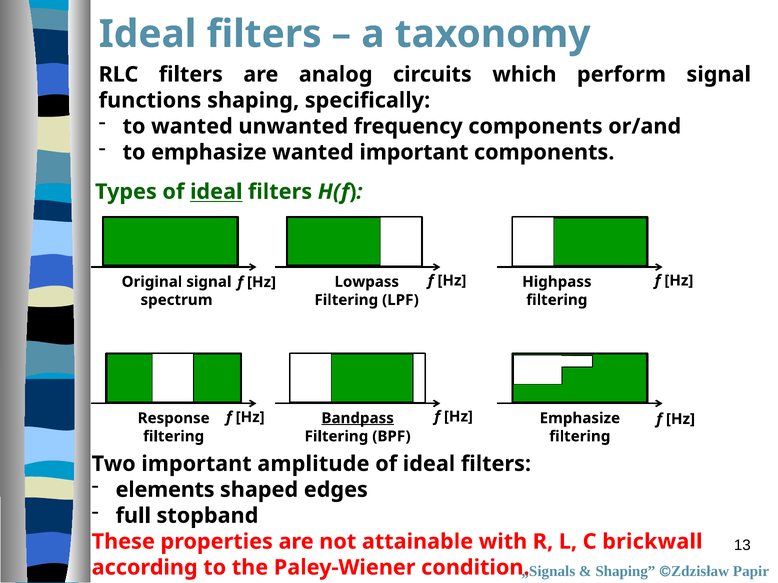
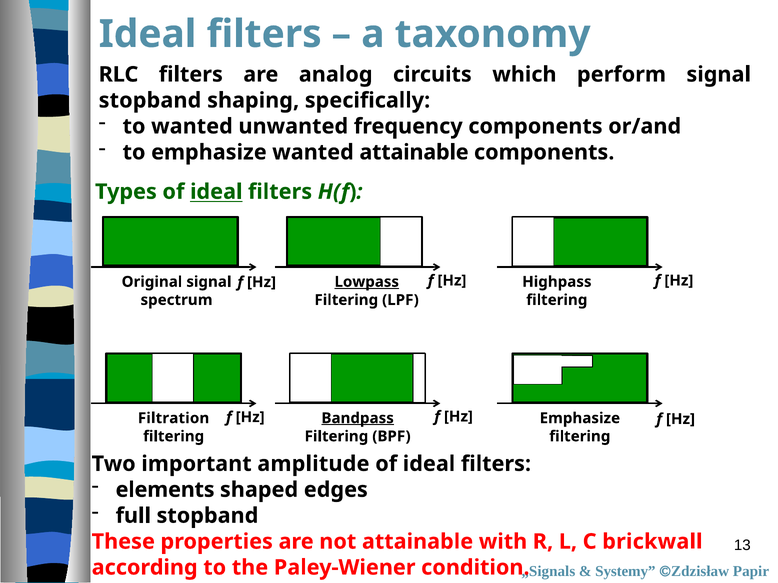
functions at (150, 100): functions -> stopband
wanted important: important -> attainable
Lowpass underline: none -> present
Response: Response -> Filtration
Shaping at (625, 572): Shaping -> Systemy
